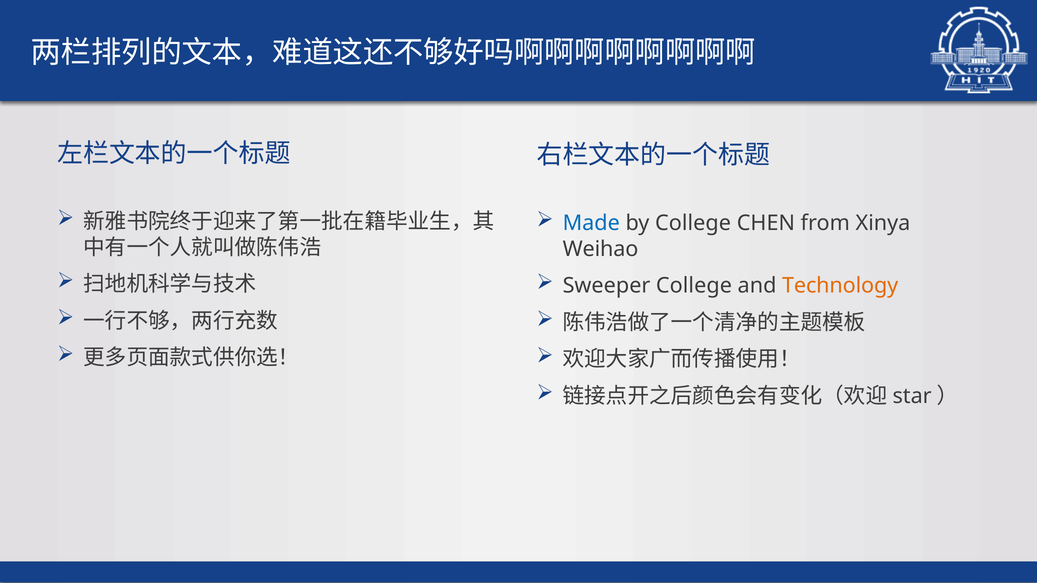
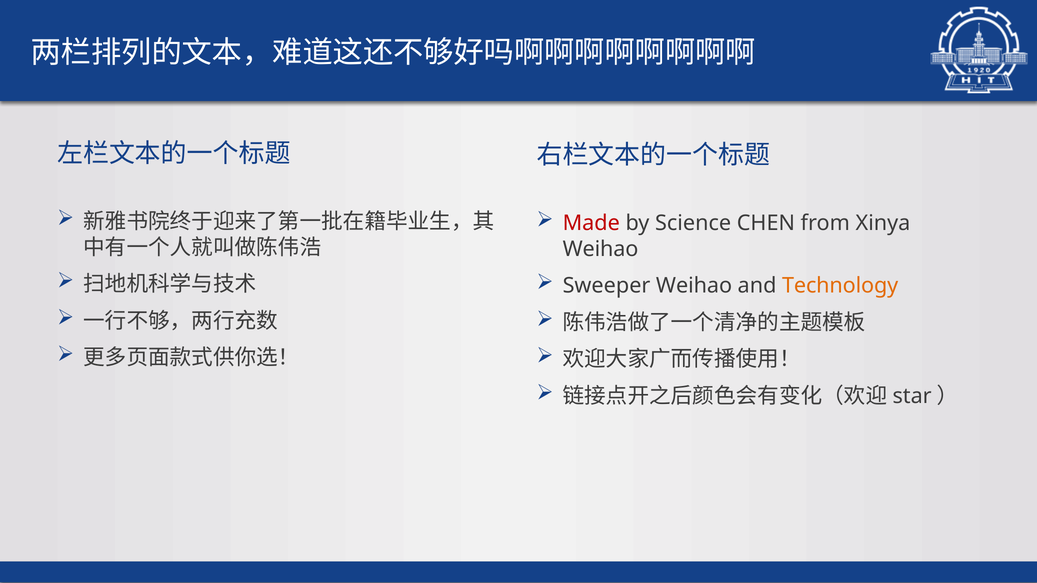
Made colour: blue -> red
by College: College -> Science
Sweeper College: College -> Weihao
